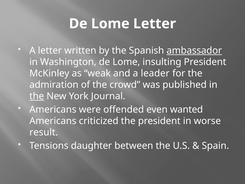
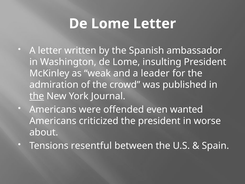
ambassador underline: present -> none
result: result -> about
daughter: daughter -> resentful
